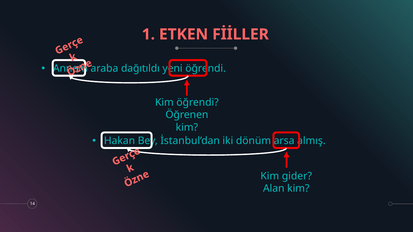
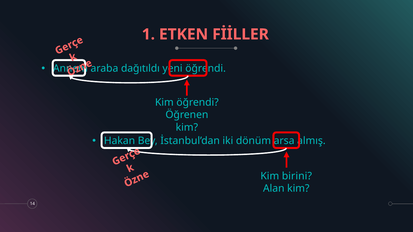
gider: gider -> birini
